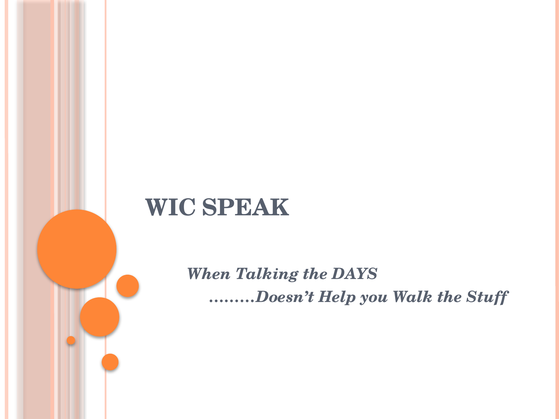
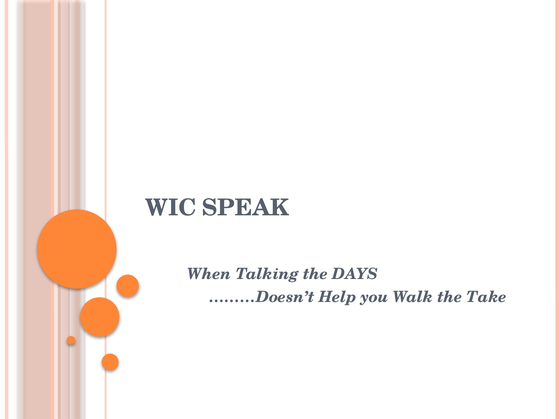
Stuff: Stuff -> Take
